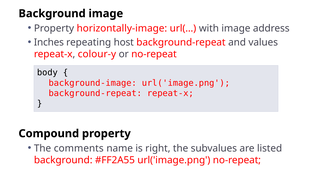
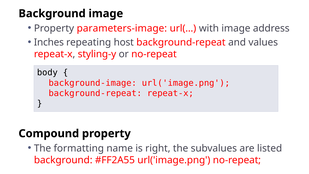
horizontally-image: horizontally-image -> parameters-image
colour-y: colour-y -> styling-y
comments: comments -> formatting
